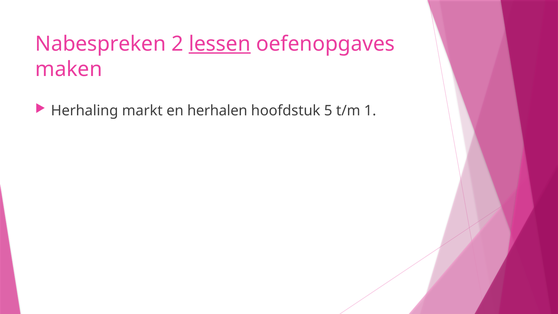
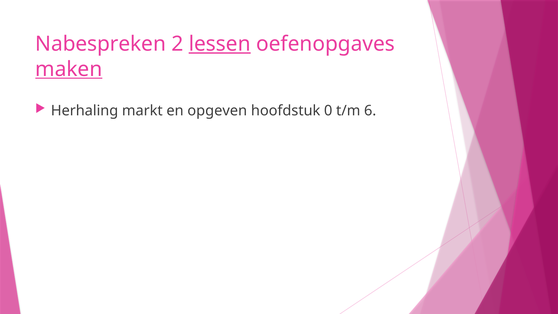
maken underline: none -> present
herhalen: herhalen -> opgeven
5: 5 -> 0
1: 1 -> 6
